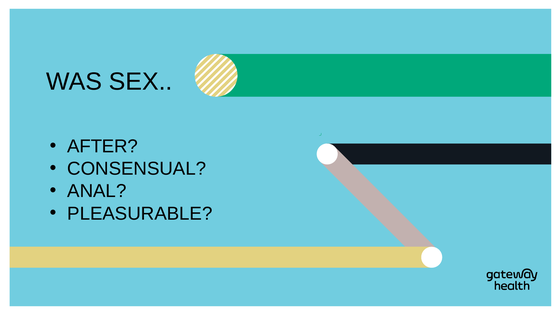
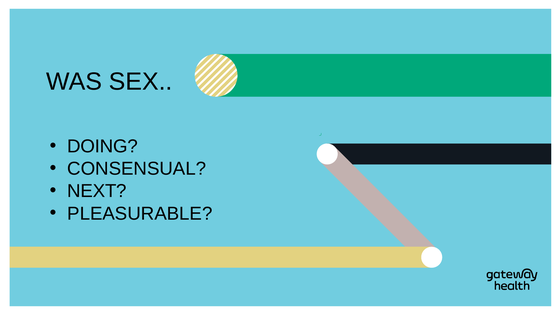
AFTER: AFTER -> DOING
ANAL: ANAL -> NEXT
